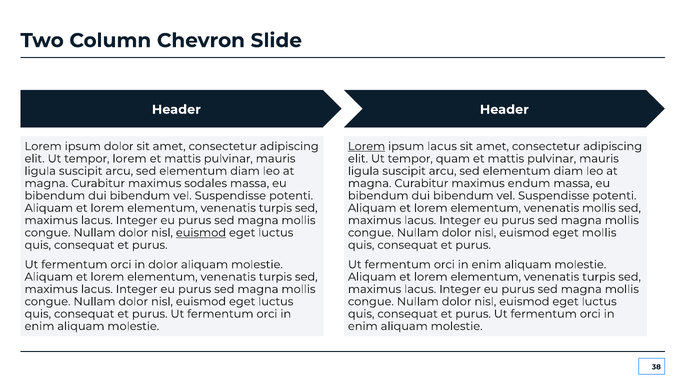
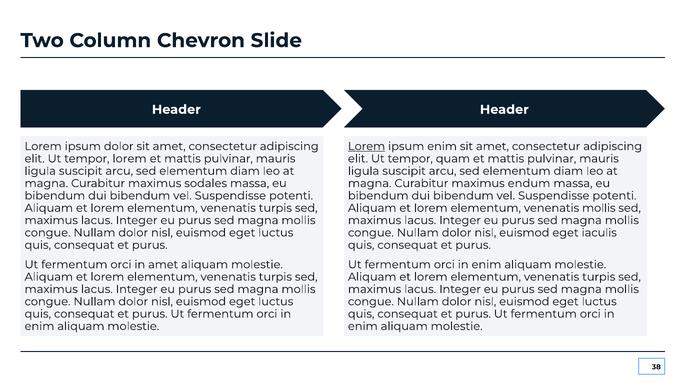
ipsum lacus: lacus -> enim
euismod at (201, 233) underline: present -> none
eget mollis: mollis -> iaculis
in dolor: dolor -> amet
